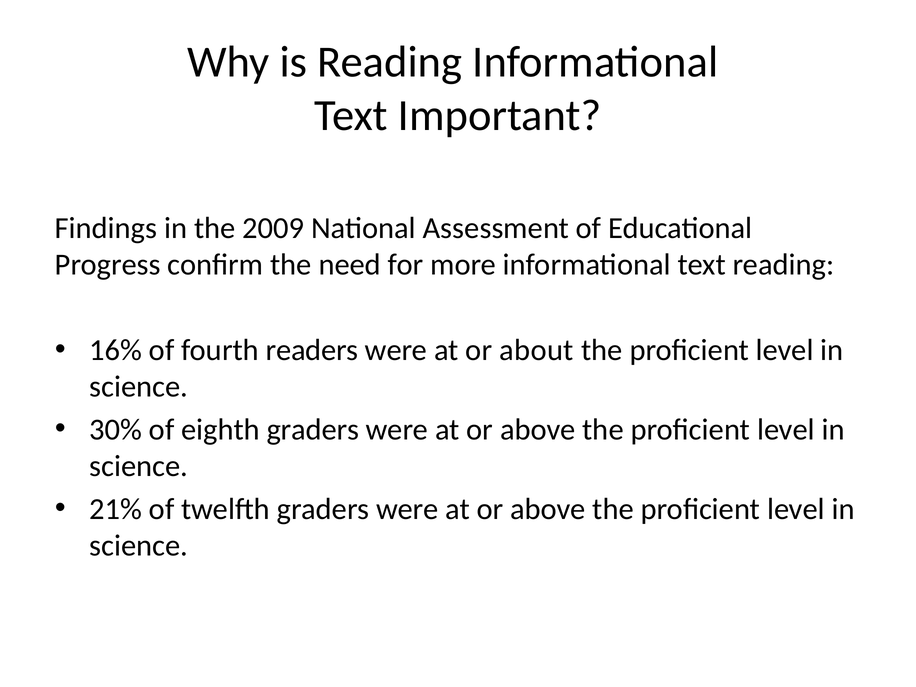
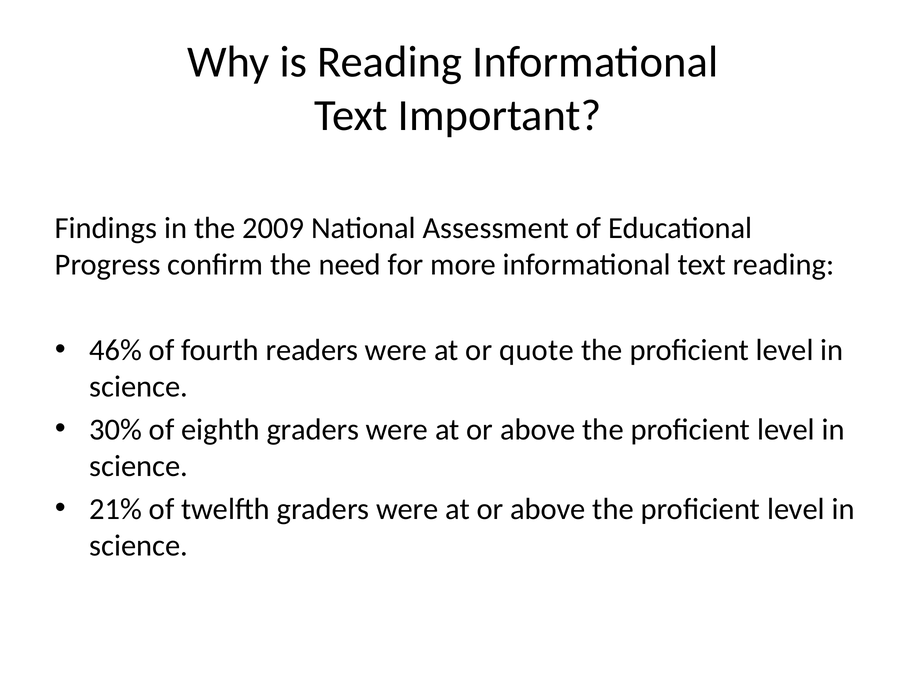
16%: 16% -> 46%
about: about -> quote
